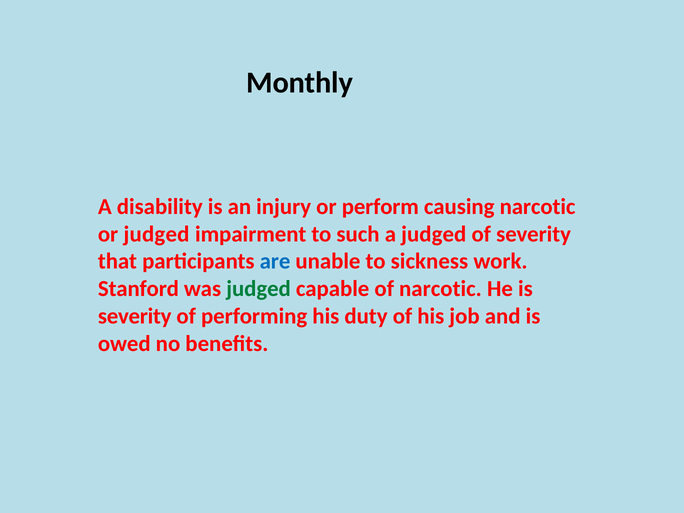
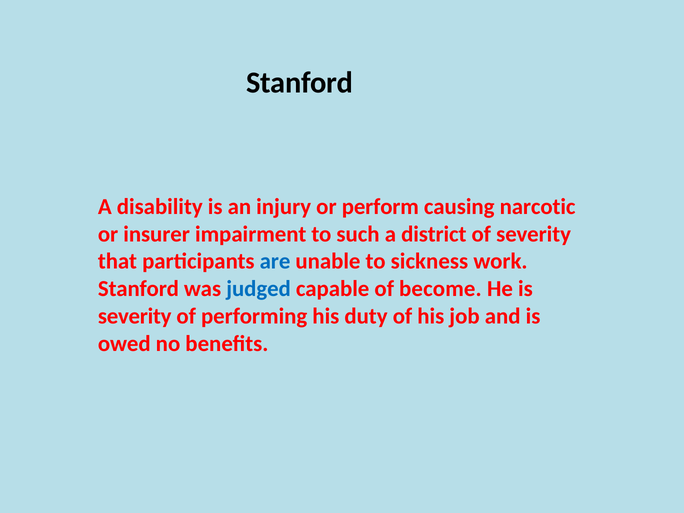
Monthly at (300, 83): Monthly -> Stanford
or judged: judged -> insurer
a judged: judged -> district
judged at (259, 289) colour: green -> blue
of narcotic: narcotic -> become
